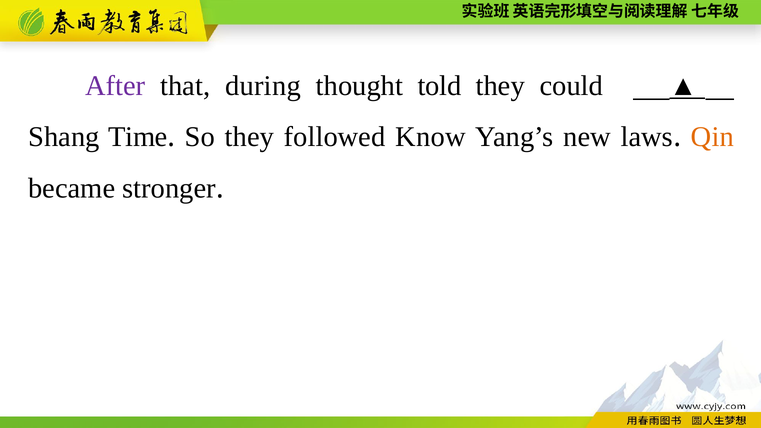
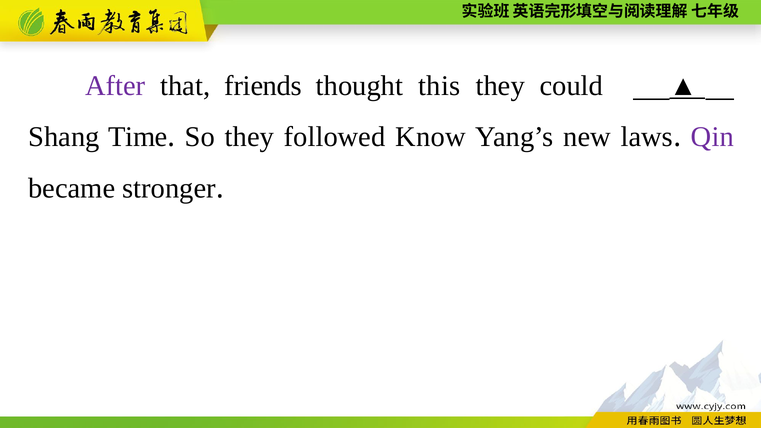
during: during -> friends
told: told -> this
Qin colour: orange -> purple
